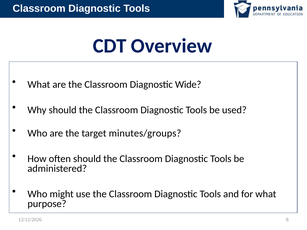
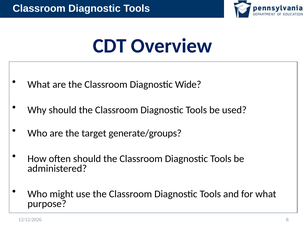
minutes/groups: minutes/groups -> generate/groups
